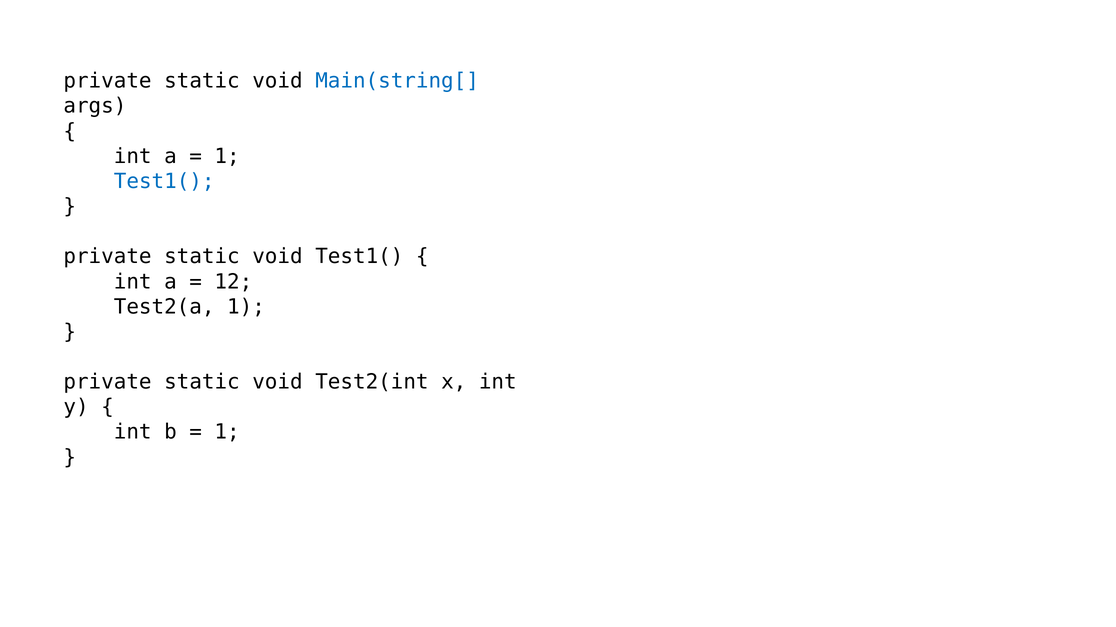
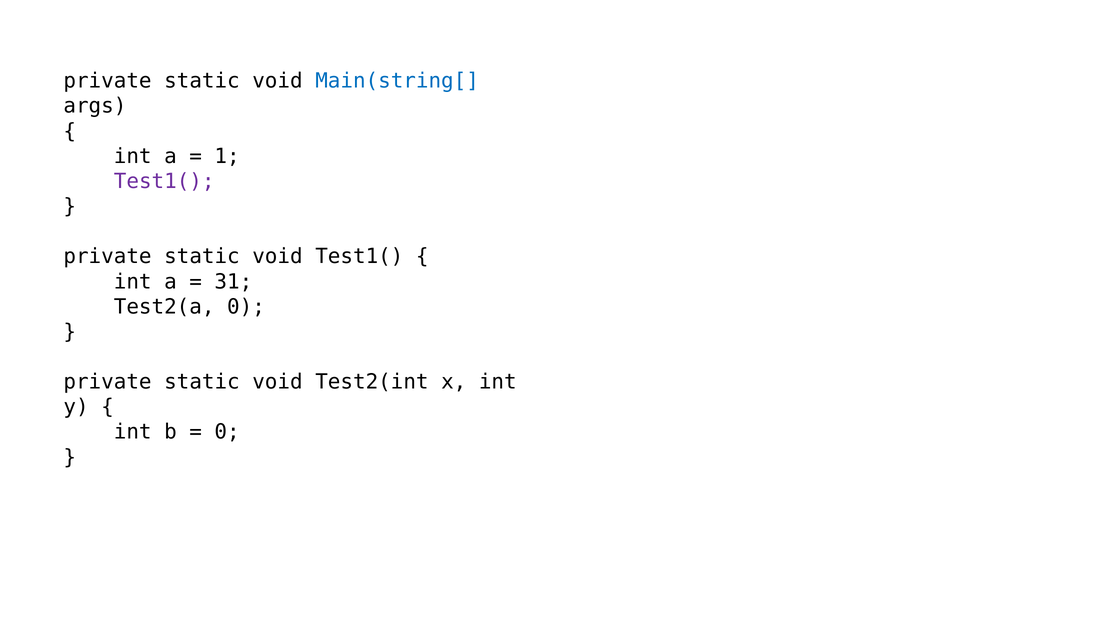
Test1( at (164, 182) colour: blue -> purple
12: 12 -> 31
Test2(a 1: 1 -> 0
1 at (227, 433): 1 -> 0
